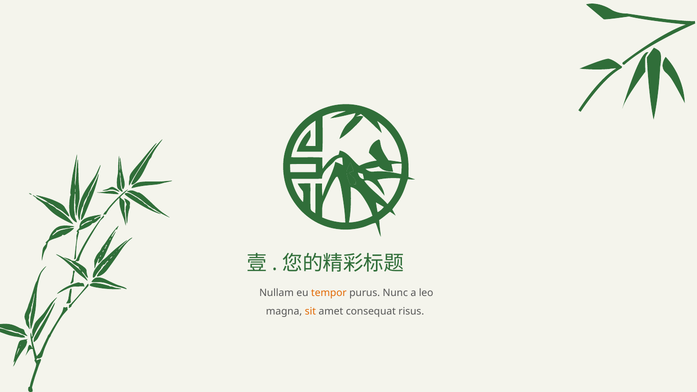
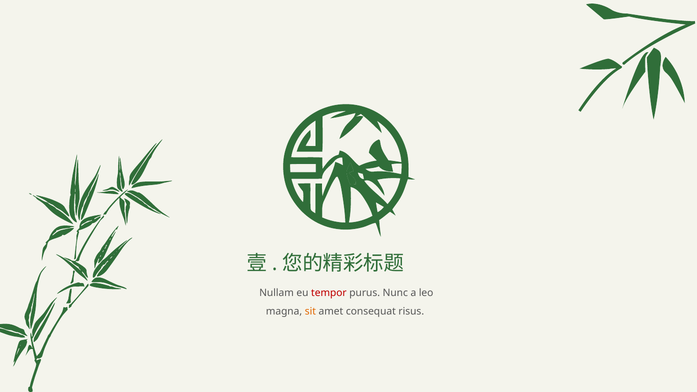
tempor colour: orange -> red
